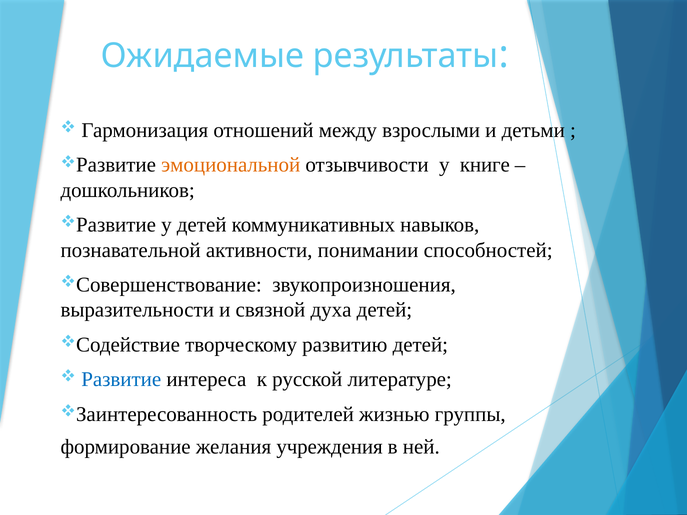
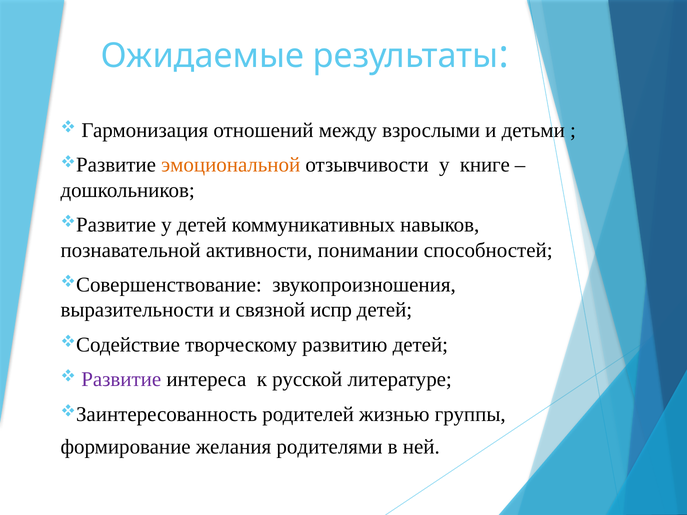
духа: духа -> испр
Развитие colour: blue -> purple
учреждения: учреждения -> родителями
